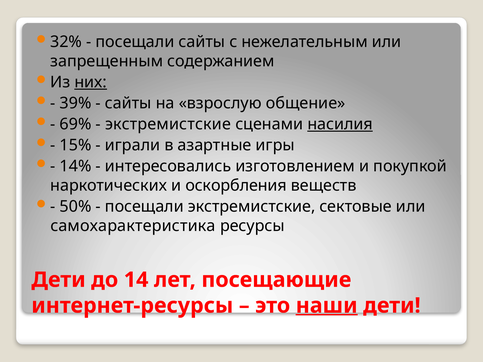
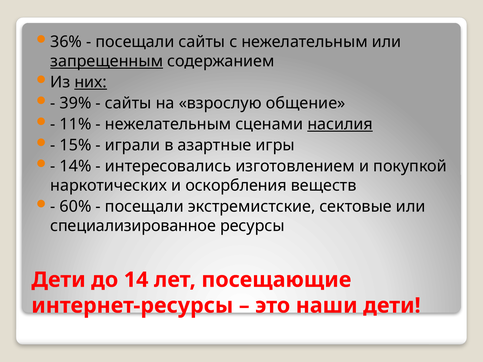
32%: 32% -> 36%
запрещенным underline: none -> present
69%: 69% -> 11%
экстремистские at (168, 124): экстремистские -> нежелательным
50%: 50% -> 60%
самохарактеристика: самохарактеристика -> специализированное
наши underline: present -> none
